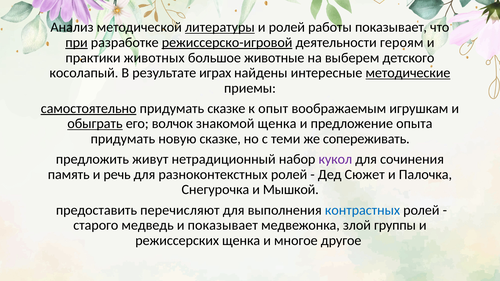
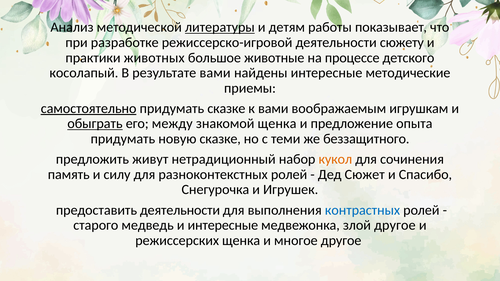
и ролей: ролей -> детям
при underline: present -> none
режиссерско-игровой underline: present -> none
героям: героям -> сюжету
выберем: выберем -> процессе
результате играх: играх -> вами
методические underline: present -> none
к опыт: опыт -> вами
волчок: волчок -> между
сопереживать: сопереживать -> беззащитного
кукол colour: purple -> orange
речь: речь -> силу
Палочка: Палочка -> Спасибо
Мышкой: Мышкой -> Игрушек
предоставить перечисляют: перечисляют -> деятельности
и показывает: показывает -> интересные
злой группы: группы -> другое
